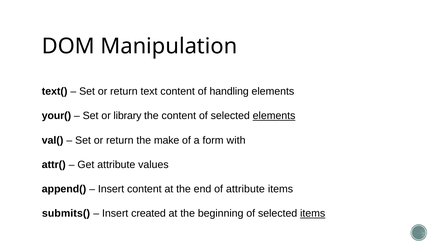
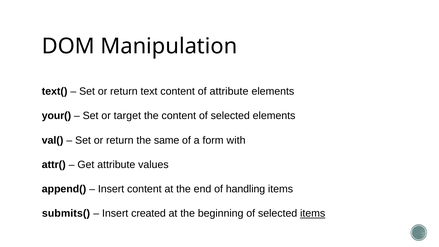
of handling: handling -> attribute
library: library -> target
elements at (274, 116) underline: present -> none
make: make -> same
of attribute: attribute -> handling
